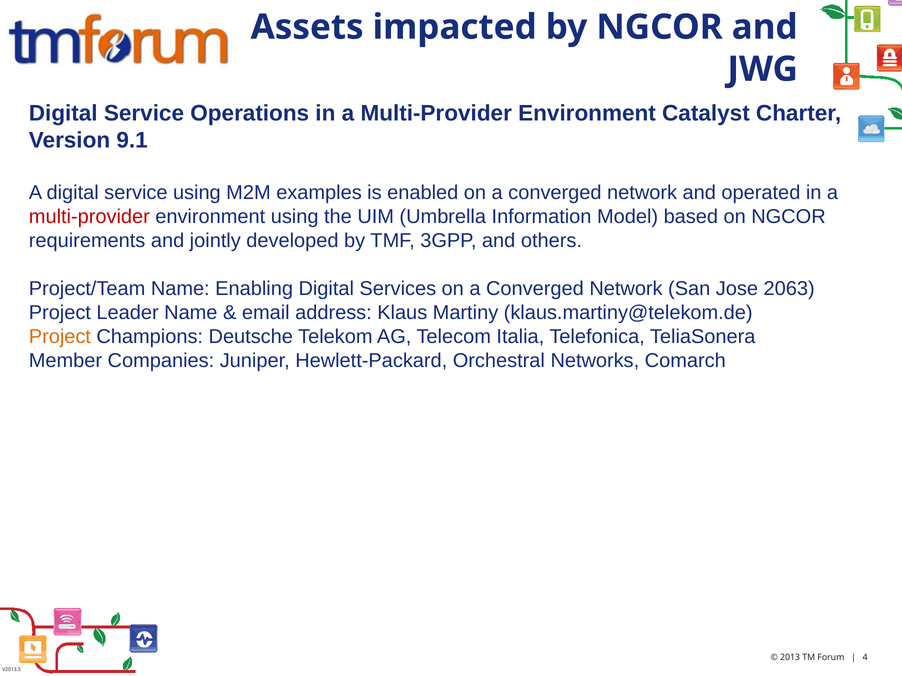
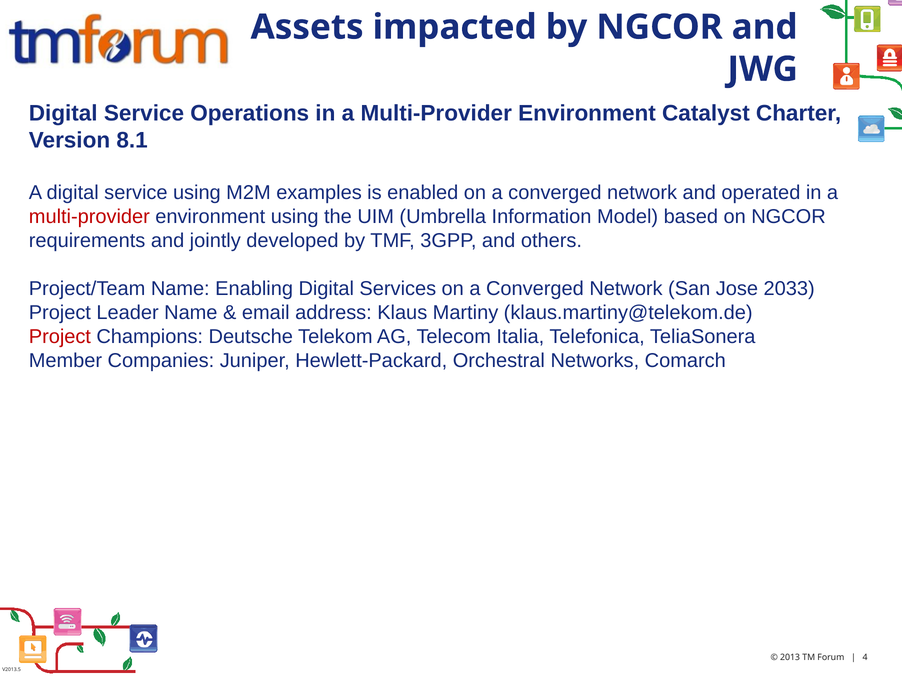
9.1: 9.1 -> 8.1
2063: 2063 -> 2033
Project at (60, 337) colour: orange -> red
